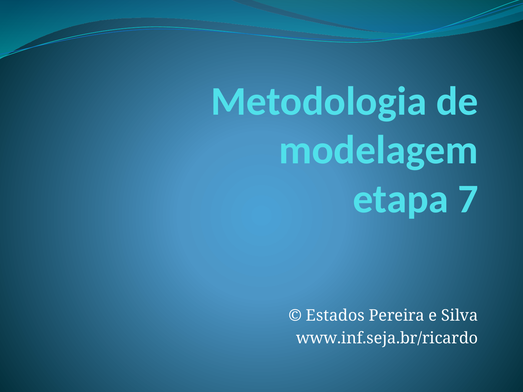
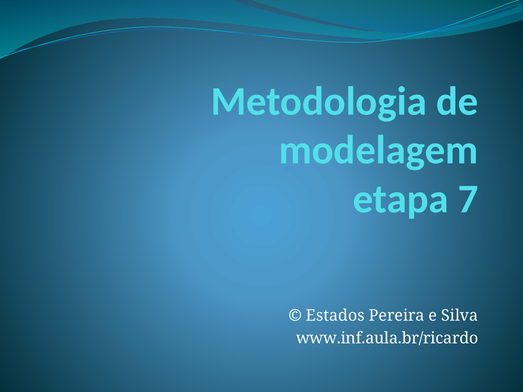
www.inf.seja.br/ricardo: www.inf.seja.br/ricardo -> www.inf.aula.br/ricardo
